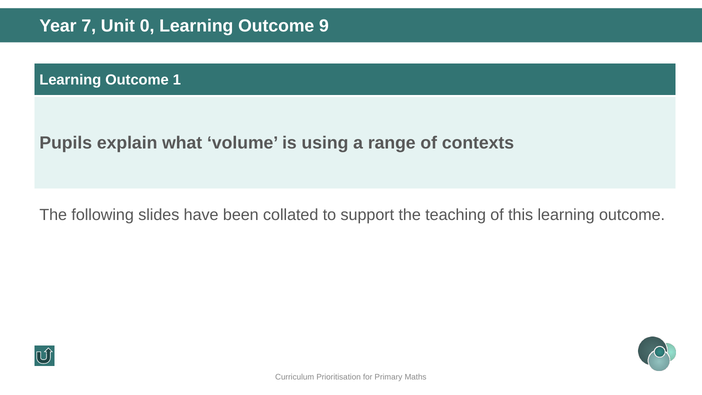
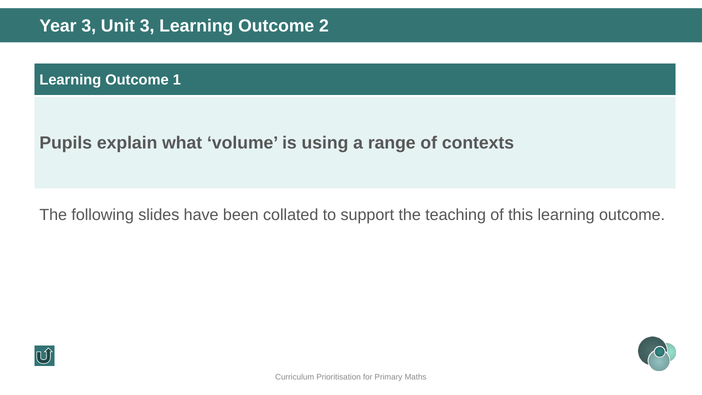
Year 7: 7 -> 3
Unit 0: 0 -> 3
9: 9 -> 2
